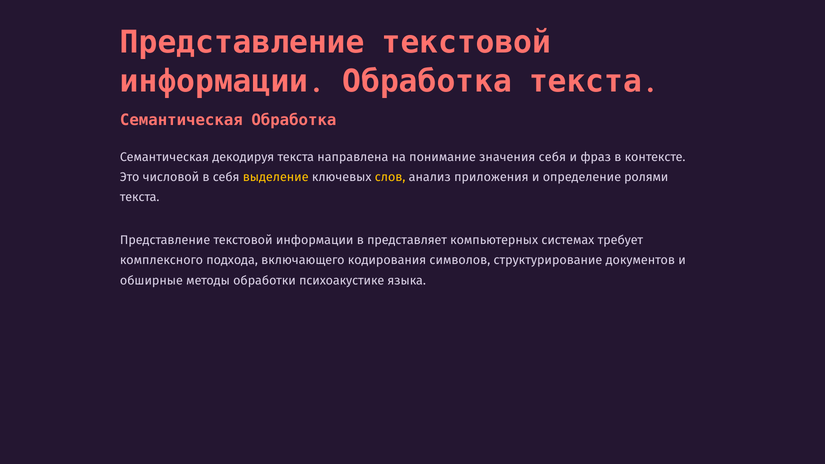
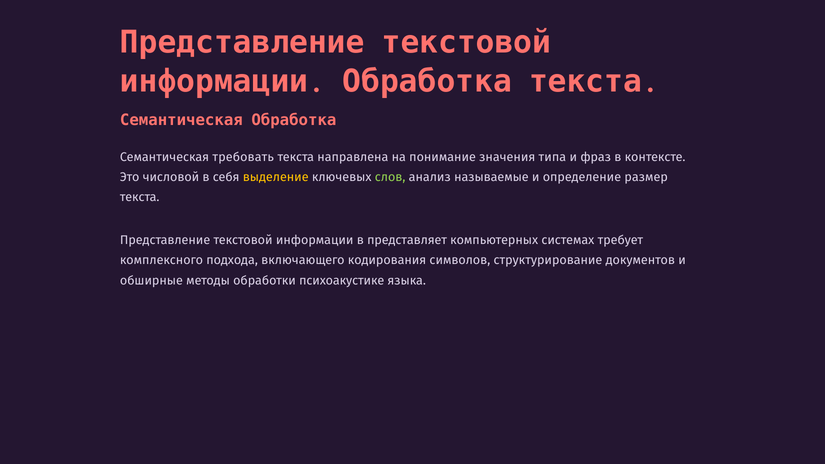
декодируя: декодируя -> требовать
значения себя: себя -> типа
слов colour: yellow -> light green
приложения: приложения -> называемые
ролями: ролями -> размер
